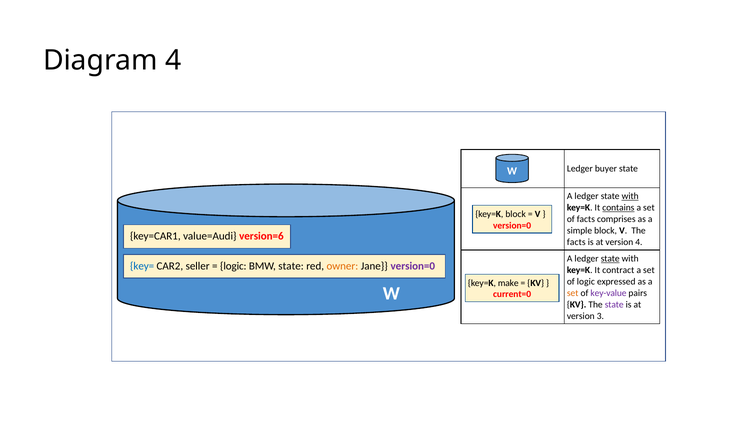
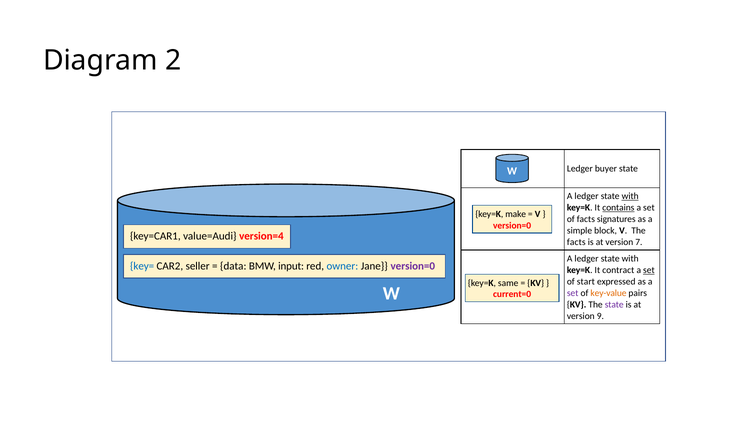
Diagram 4: 4 -> 2
key=K block: block -> make
comprises: comprises -> signatures
version=6: version=6 -> version=4
version 4: 4 -> 7
state at (610, 258) underline: present -> none
logic at (233, 266): logic -> data
BMW state: state -> input
owner colour: orange -> blue
set at (649, 270) underline: none -> present
of logic: logic -> start
make: make -> same
set at (573, 293) colour: orange -> purple
key-value colour: purple -> orange
3: 3 -> 9
